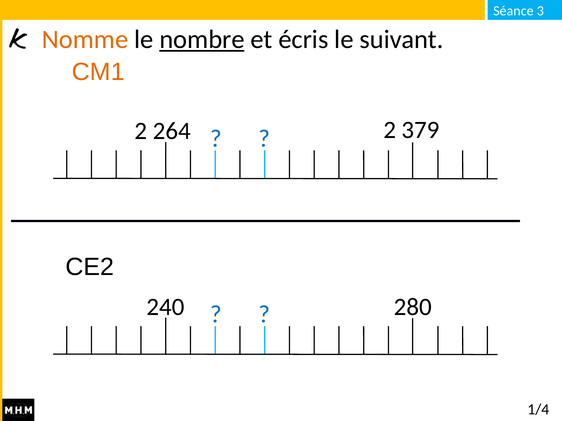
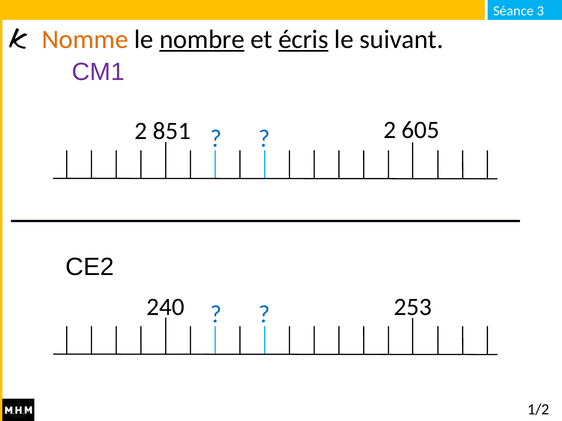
écris underline: none -> present
CM1 colour: orange -> purple
264: 264 -> 851
379: 379 -> 605
280: 280 -> 253
1/4: 1/4 -> 1/2
